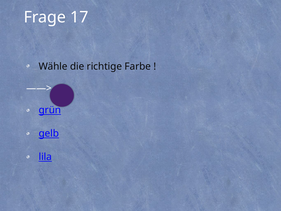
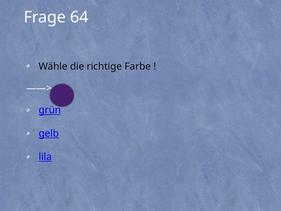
17: 17 -> 64
